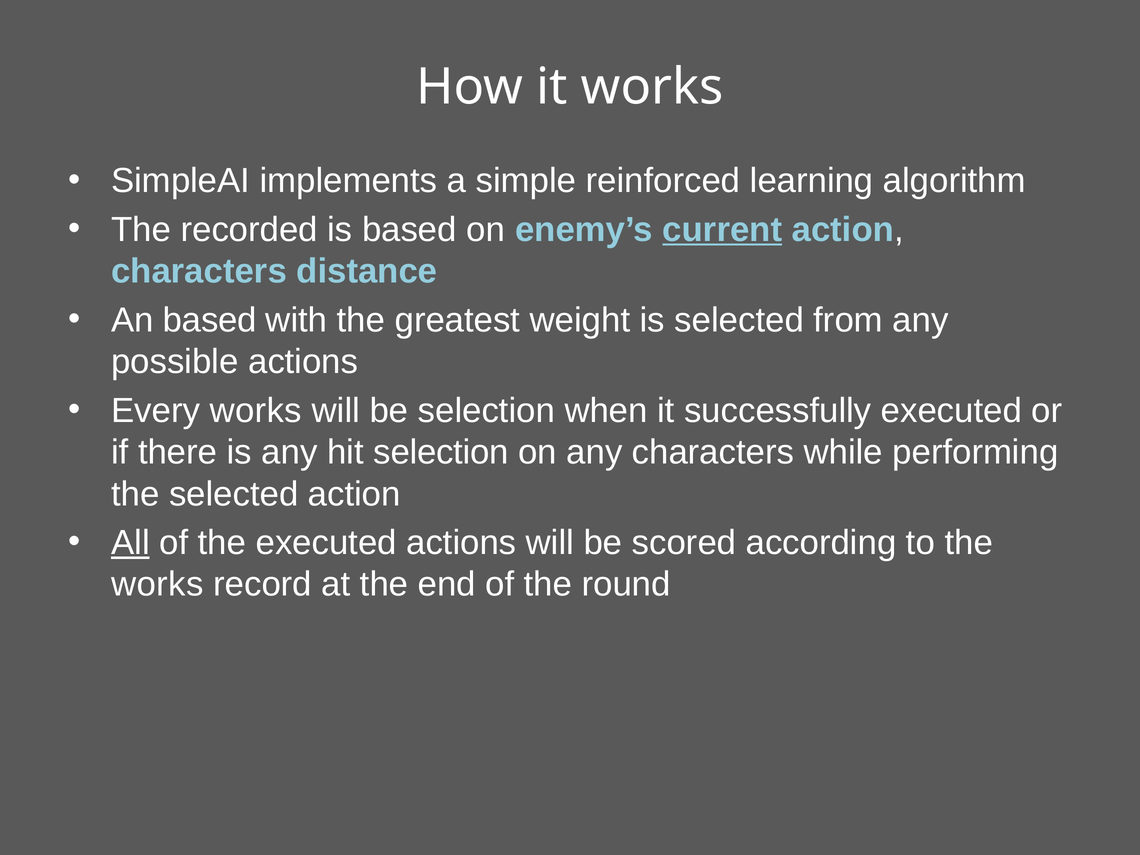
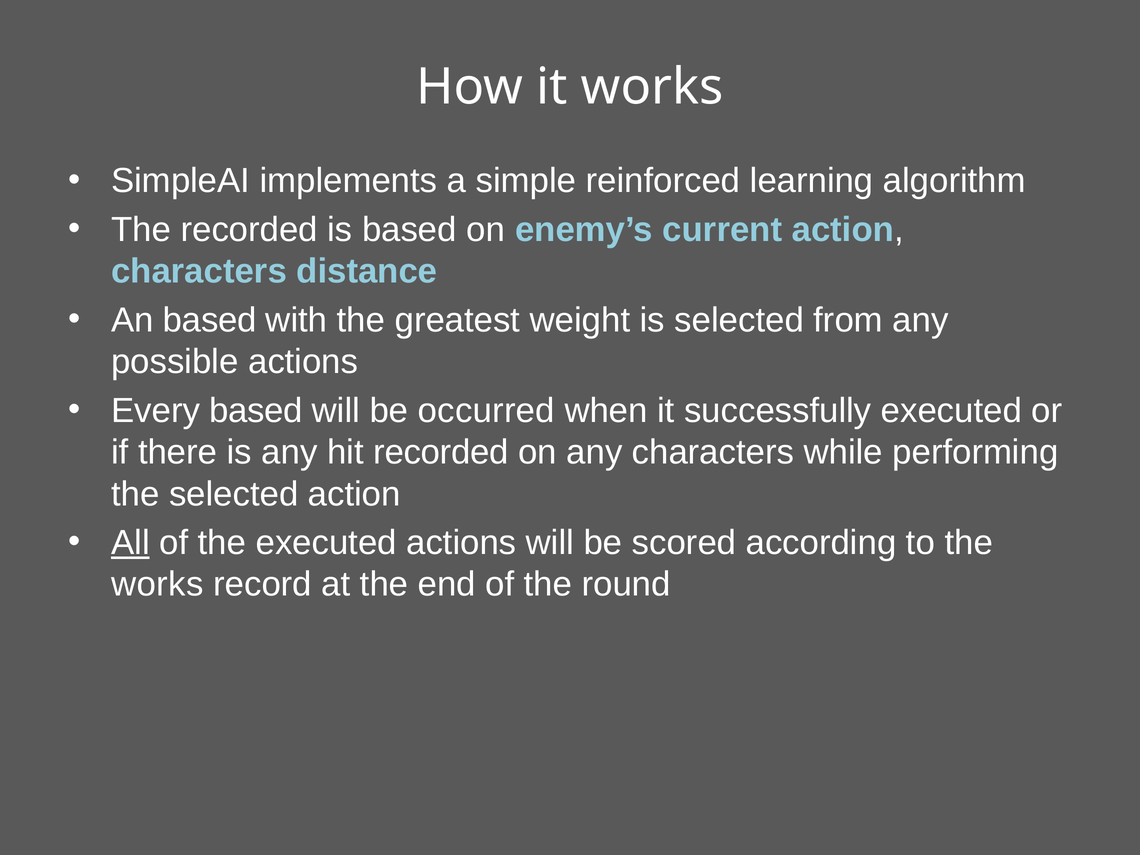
current underline: present -> none
Every works: works -> based
be selection: selection -> occurred
hit selection: selection -> recorded
